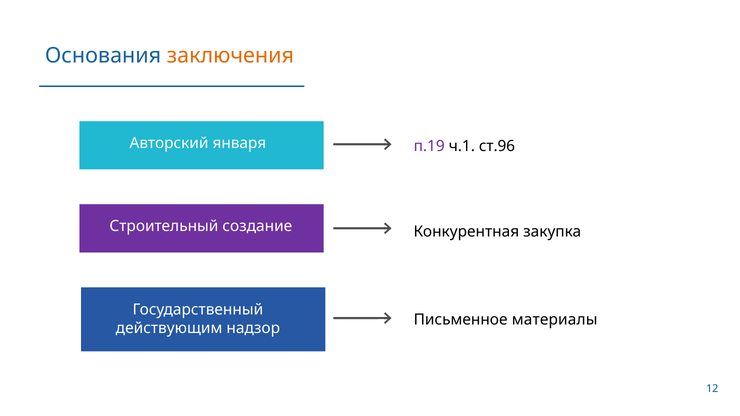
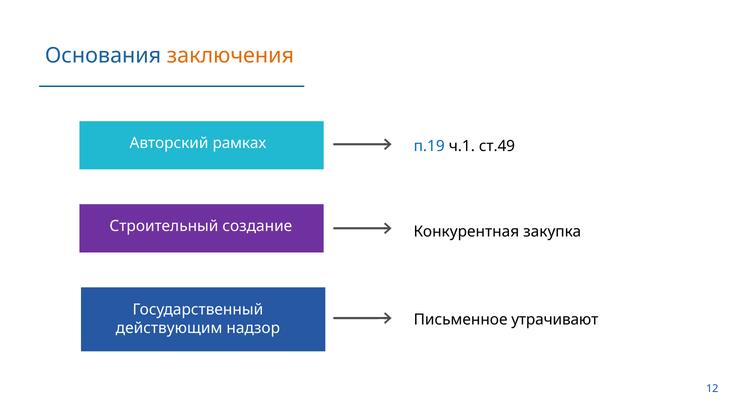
января: января -> рамках
п.19 colour: purple -> blue
ст.96: ст.96 -> ст.49
материалы: материалы -> утрачивают
